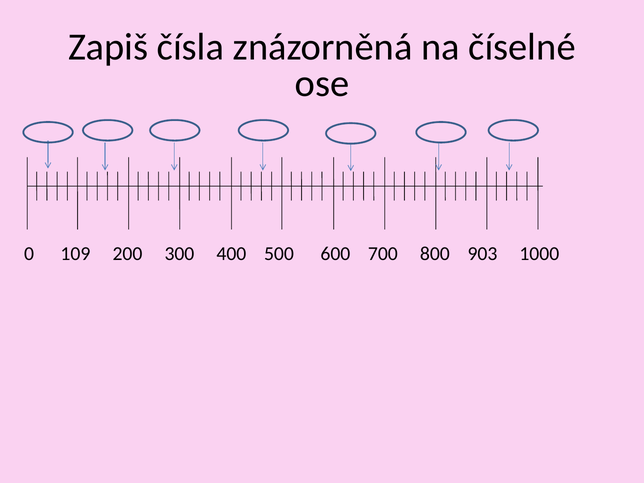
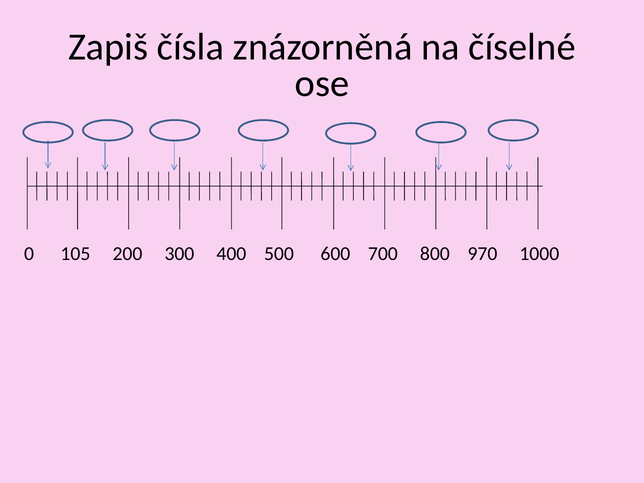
109: 109 -> 105
903: 903 -> 970
